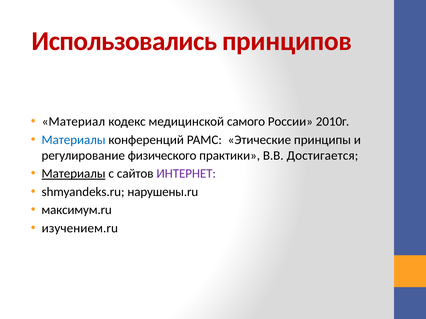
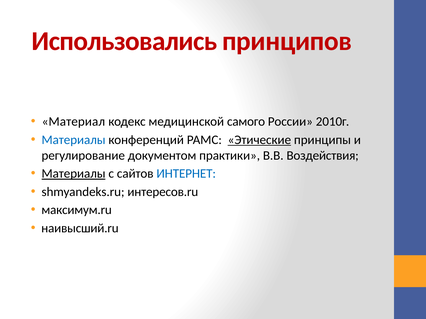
Этические underline: none -> present
физического: физического -> документом
Достигается: Достигается -> Воздействия
ИНТЕРНЕТ colour: purple -> blue
нарушены.ru: нарушены.ru -> интересов.ru
изучением.ru: изучением.ru -> наивысший.ru
